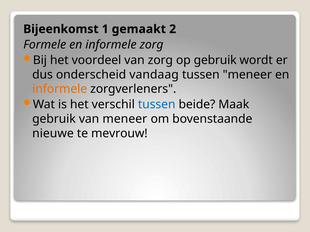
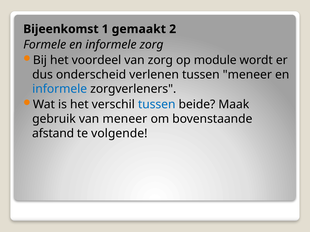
op gebruik: gebruik -> module
vandaag: vandaag -> verlenen
informele at (60, 89) colour: orange -> blue
nieuwe: nieuwe -> afstand
mevrouw: mevrouw -> volgende
